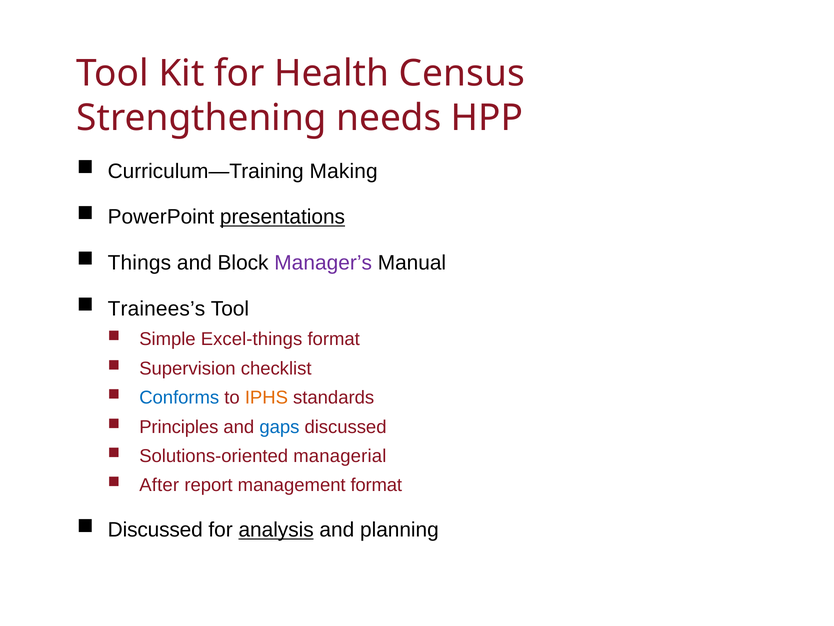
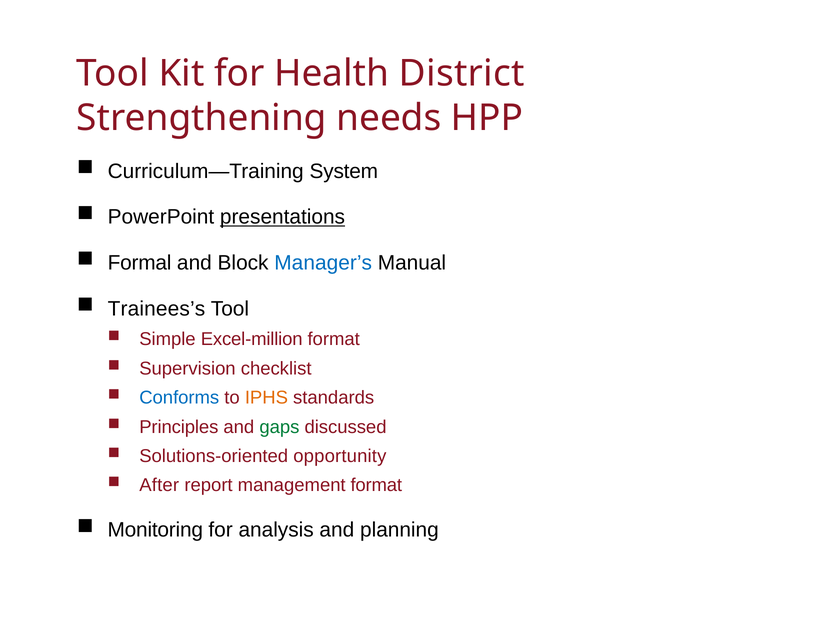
Census: Census -> District
Making: Making -> System
Things: Things -> Formal
Manager’s colour: purple -> blue
Excel-things: Excel-things -> Excel-million
gaps colour: blue -> green
managerial: managerial -> opportunity
Discussed at (155, 530): Discussed -> Monitoring
analysis underline: present -> none
